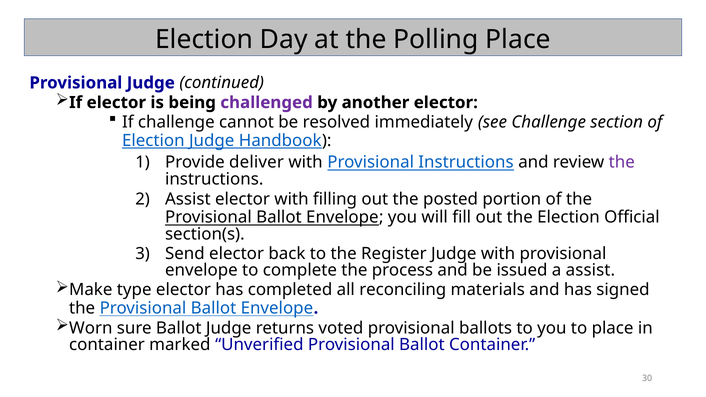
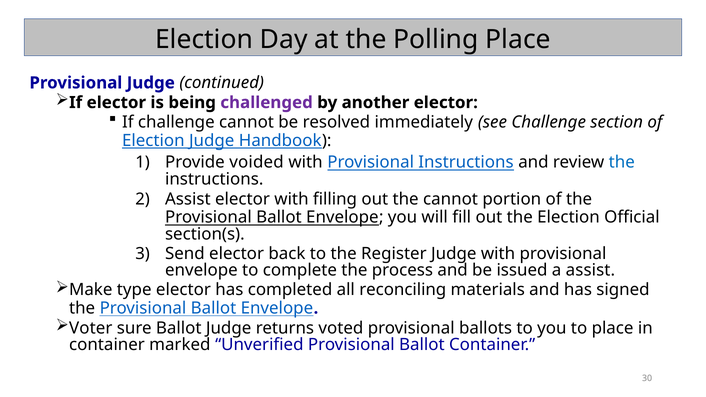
deliver: deliver -> voided
the at (622, 162) colour: purple -> blue
the posted: posted -> cannot
Worn: Worn -> Voter
